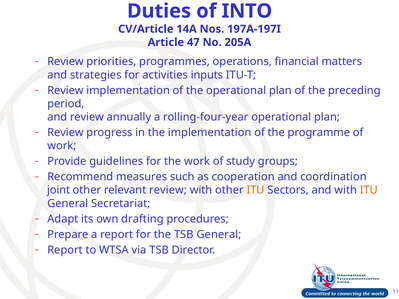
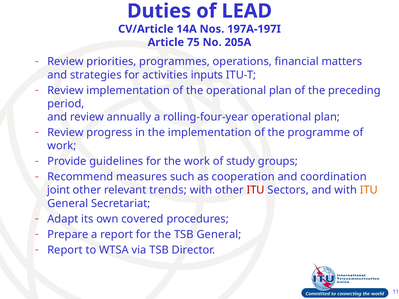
INTO: INTO -> LEAD
47: 47 -> 75
relevant review: review -> trends
ITU at (256, 190) colour: orange -> red
drafting: drafting -> covered
